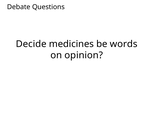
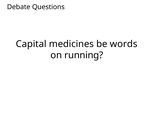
Decide: Decide -> Capital
opinion: opinion -> running
